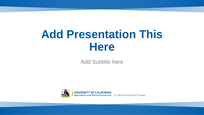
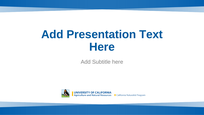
This: This -> Text
